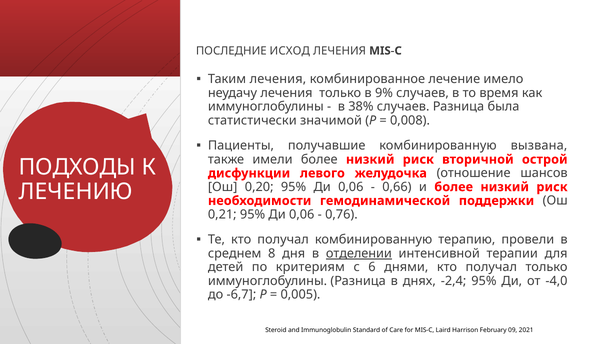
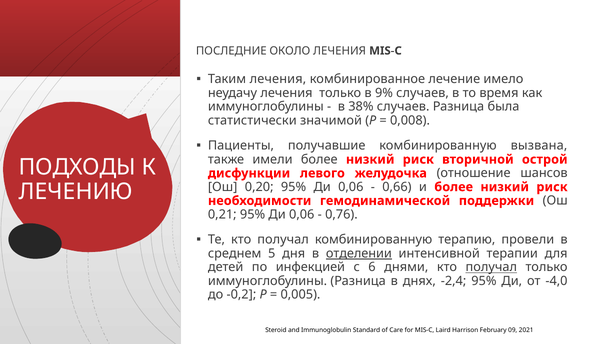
ИСХОД: ИСХОД -> ОКОЛО
8: 8 -> 5
критериям: критериям -> инфекцией
получал at (491, 267) underline: none -> present
-6,7: -6,7 -> -0,2
